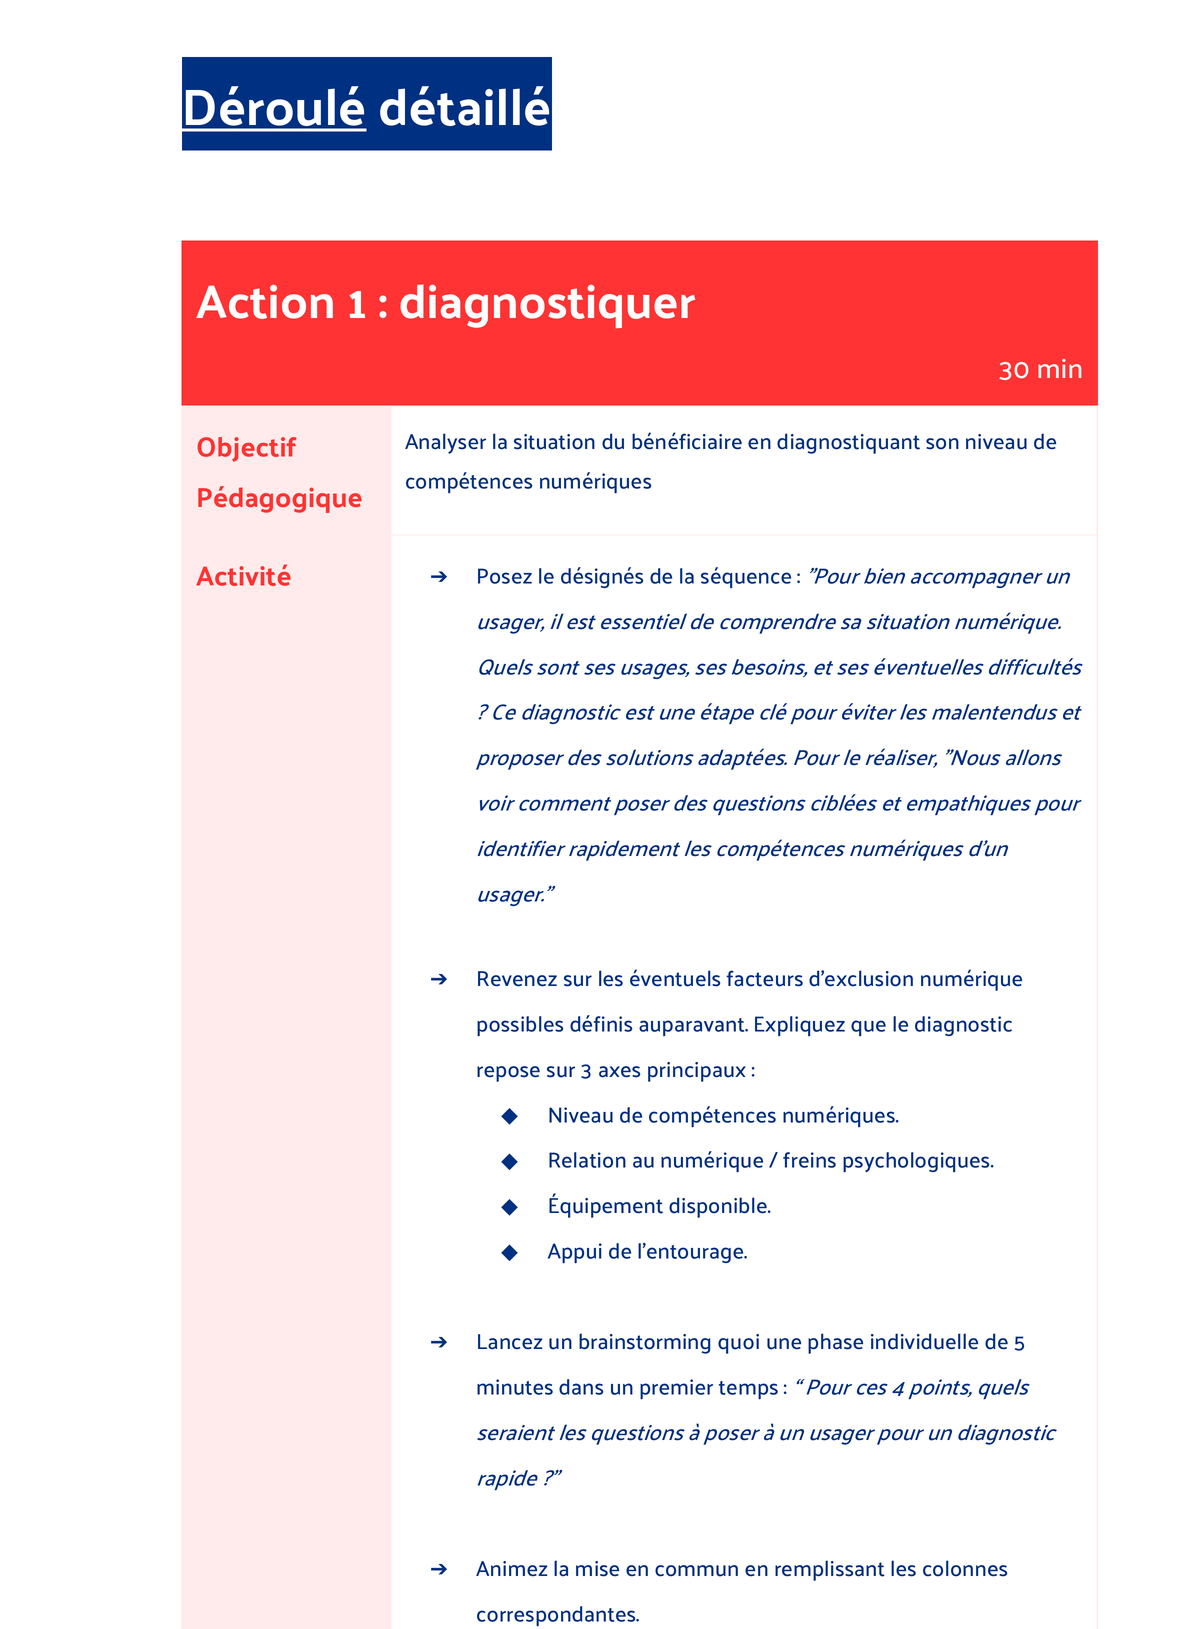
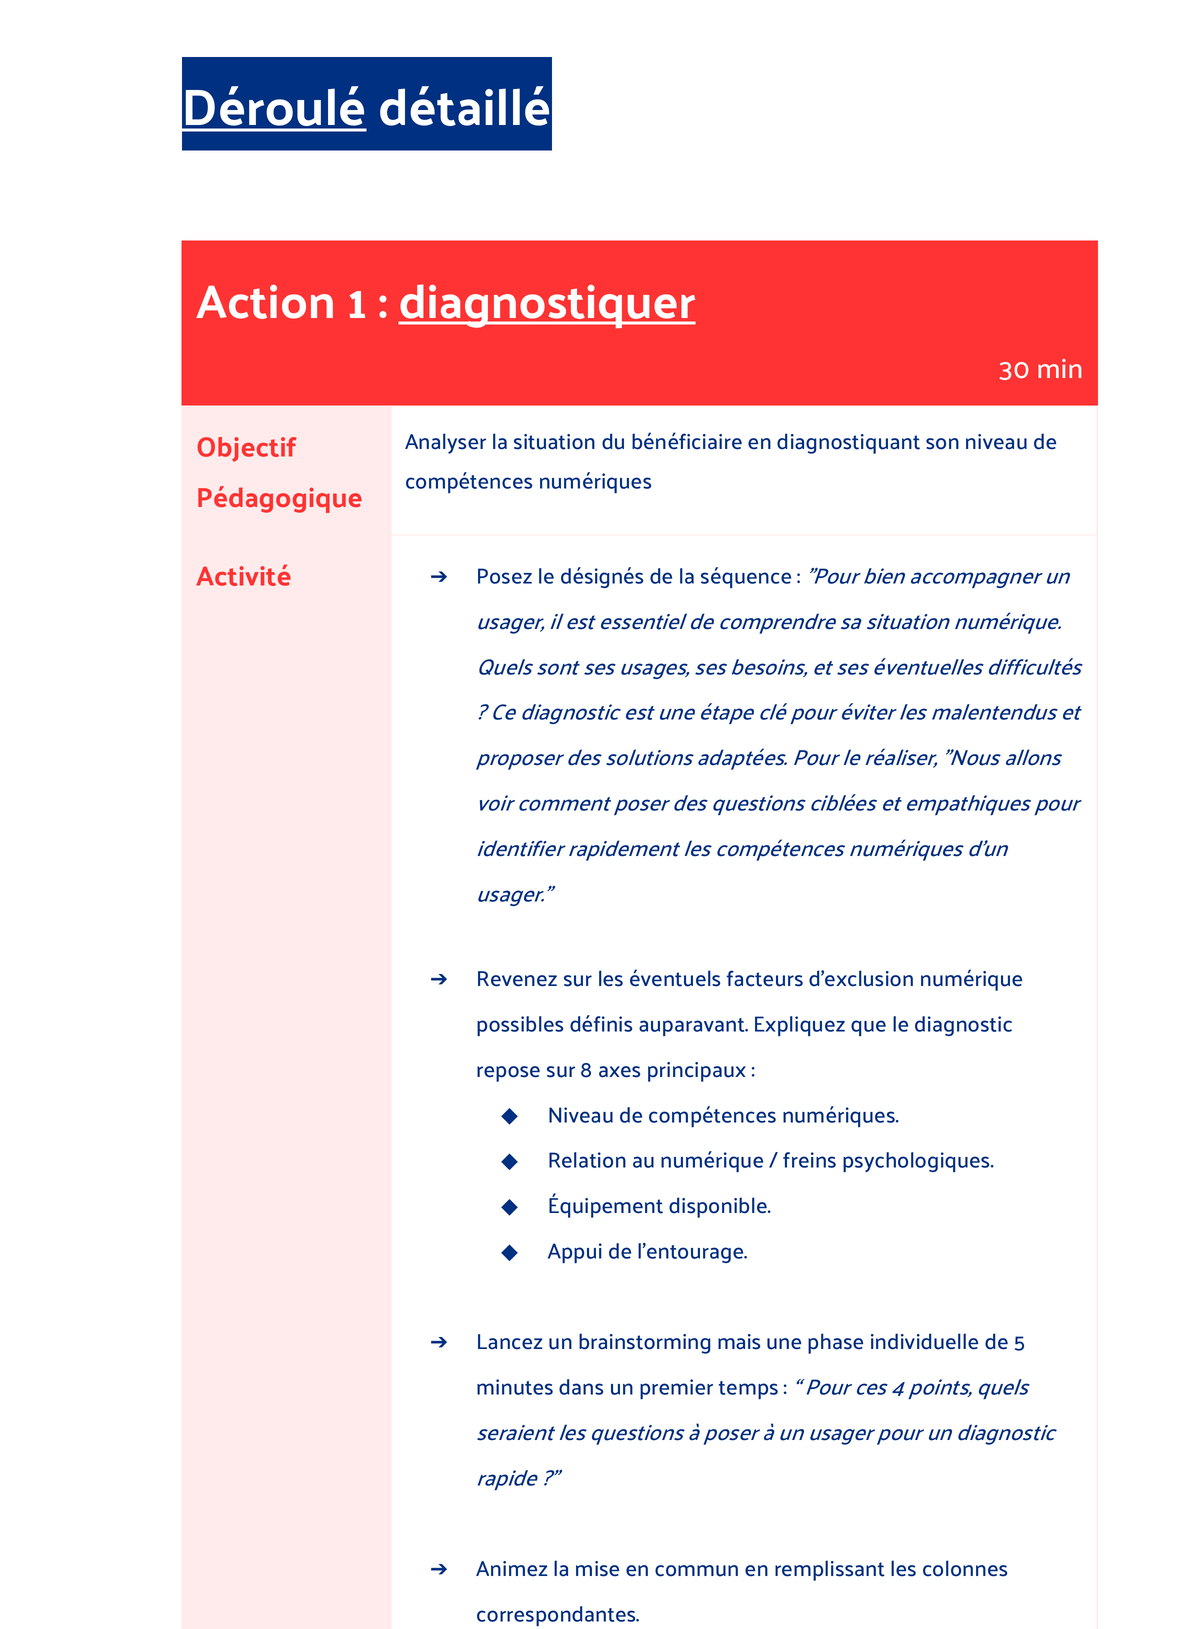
diagnostiquer underline: none -> present
3: 3 -> 8
quoi: quoi -> mais
